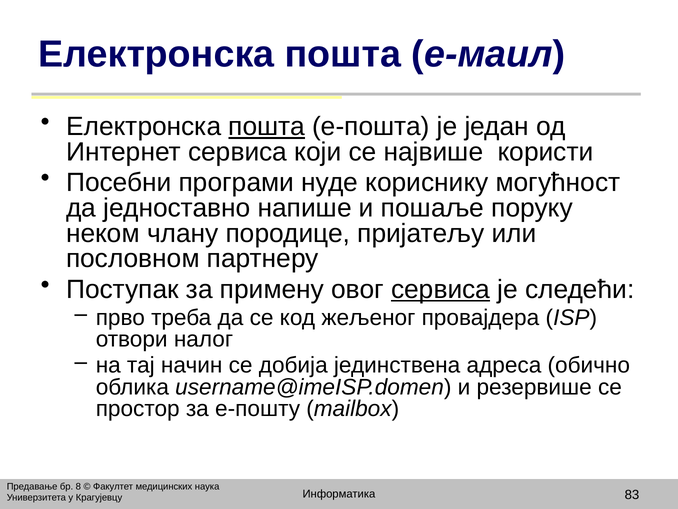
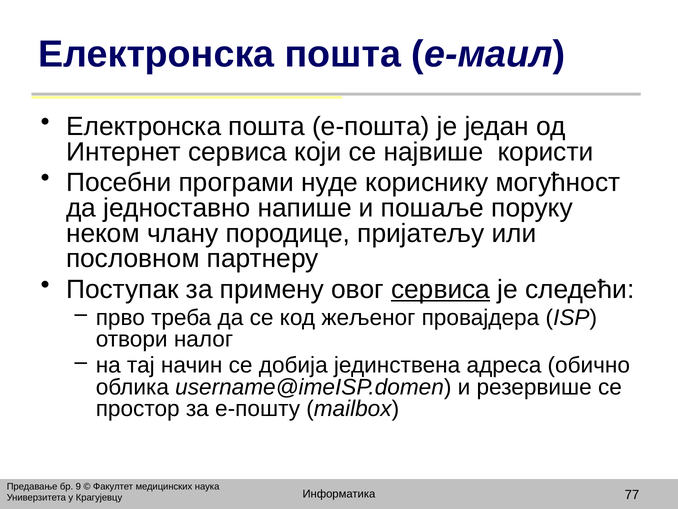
пошта at (267, 127) underline: present -> none
8: 8 -> 9
83: 83 -> 77
